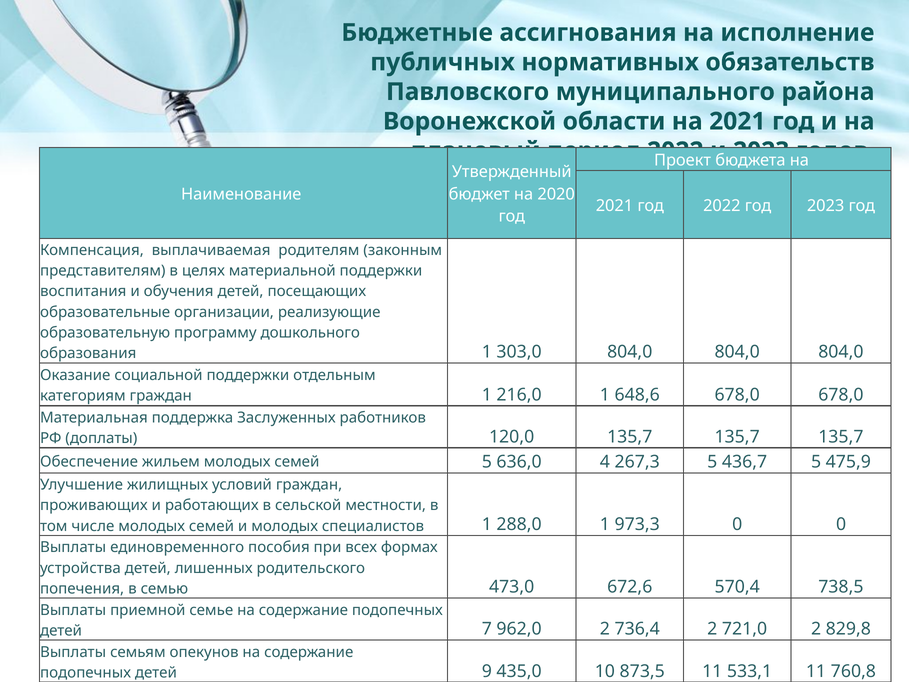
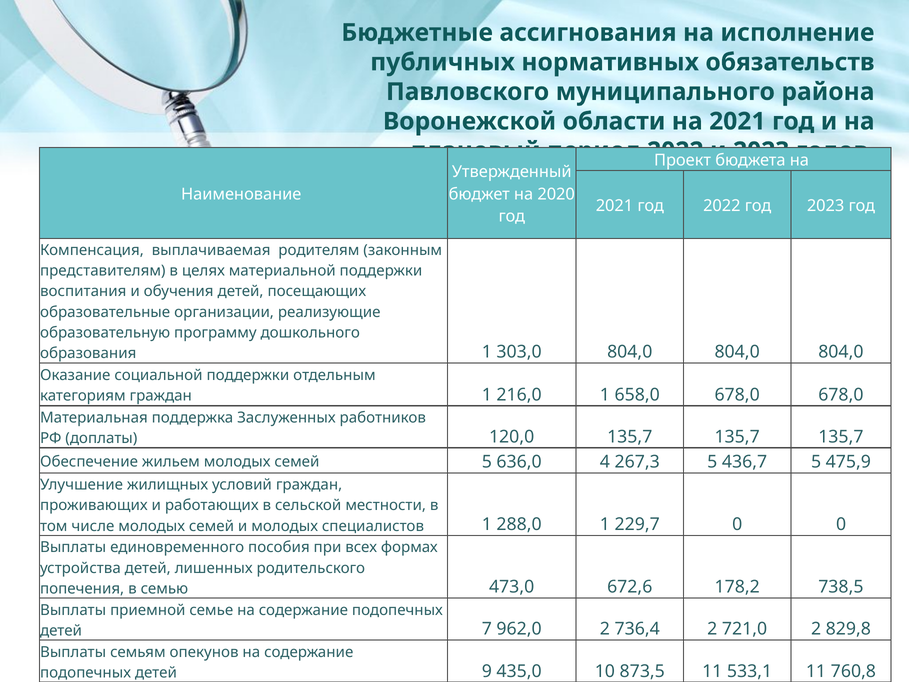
648,6: 648,6 -> 658,0
973,3: 973,3 -> 229,7
570,4: 570,4 -> 178,2
